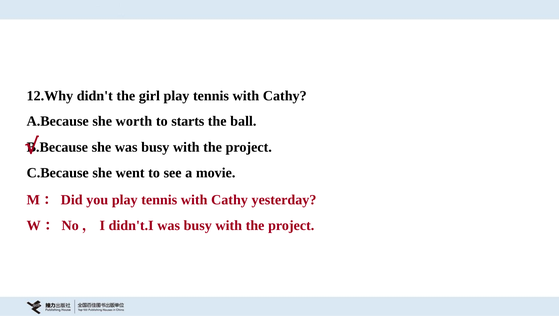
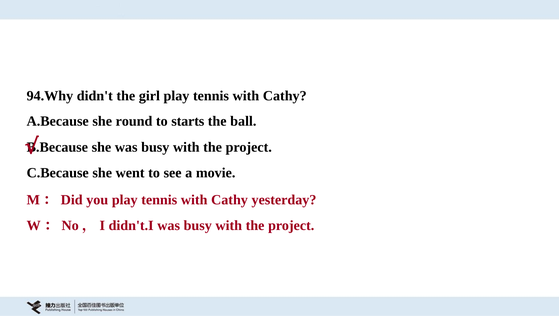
12.Why: 12.Why -> 94.Why
worth: worth -> round
